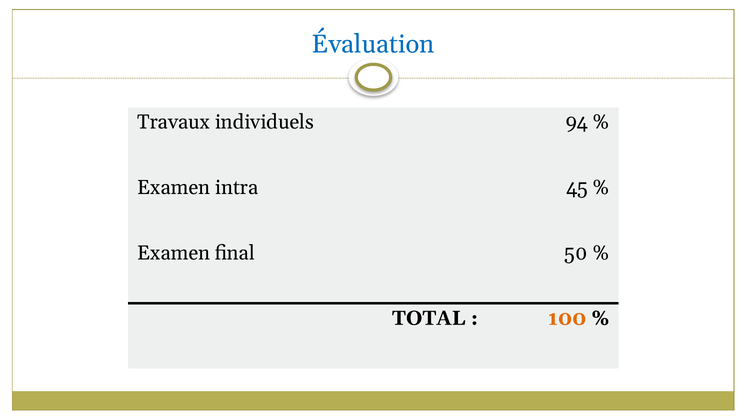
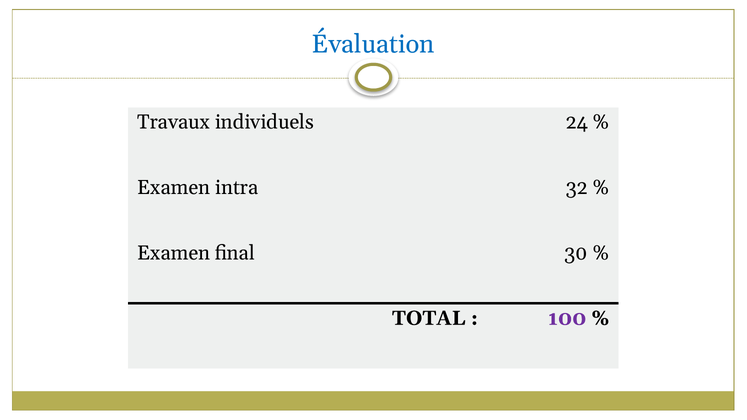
94: 94 -> 24
45: 45 -> 32
50: 50 -> 30
100 colour: orange -> purple
